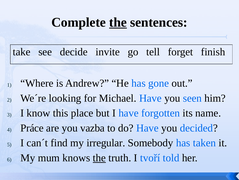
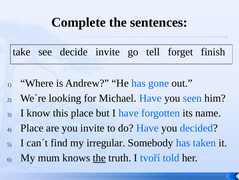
the at (118, 22) underline: present -> none
Práce at (32, 127): Práce -> Place
you vazba: vazba -> invite
